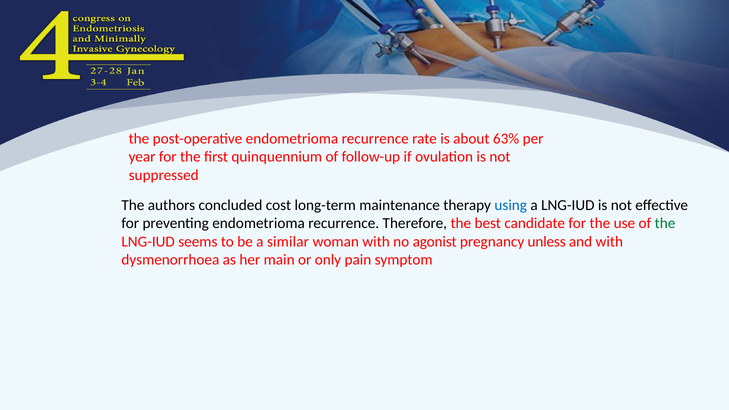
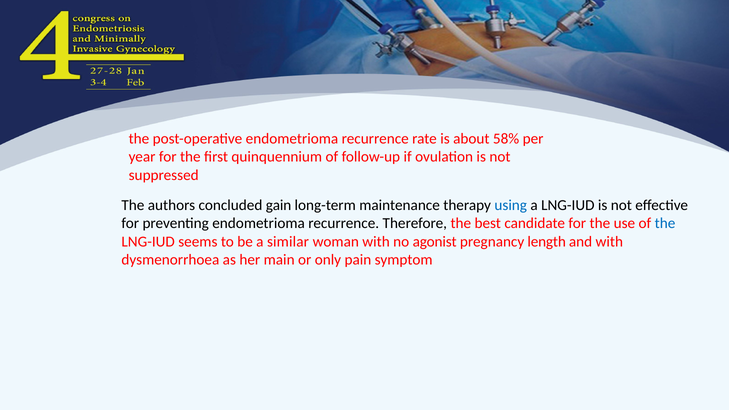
63%: 63% -> 58%
cost: cost -> gain
the at (665, 223) colour: green -> blue
unless: unless -> length
